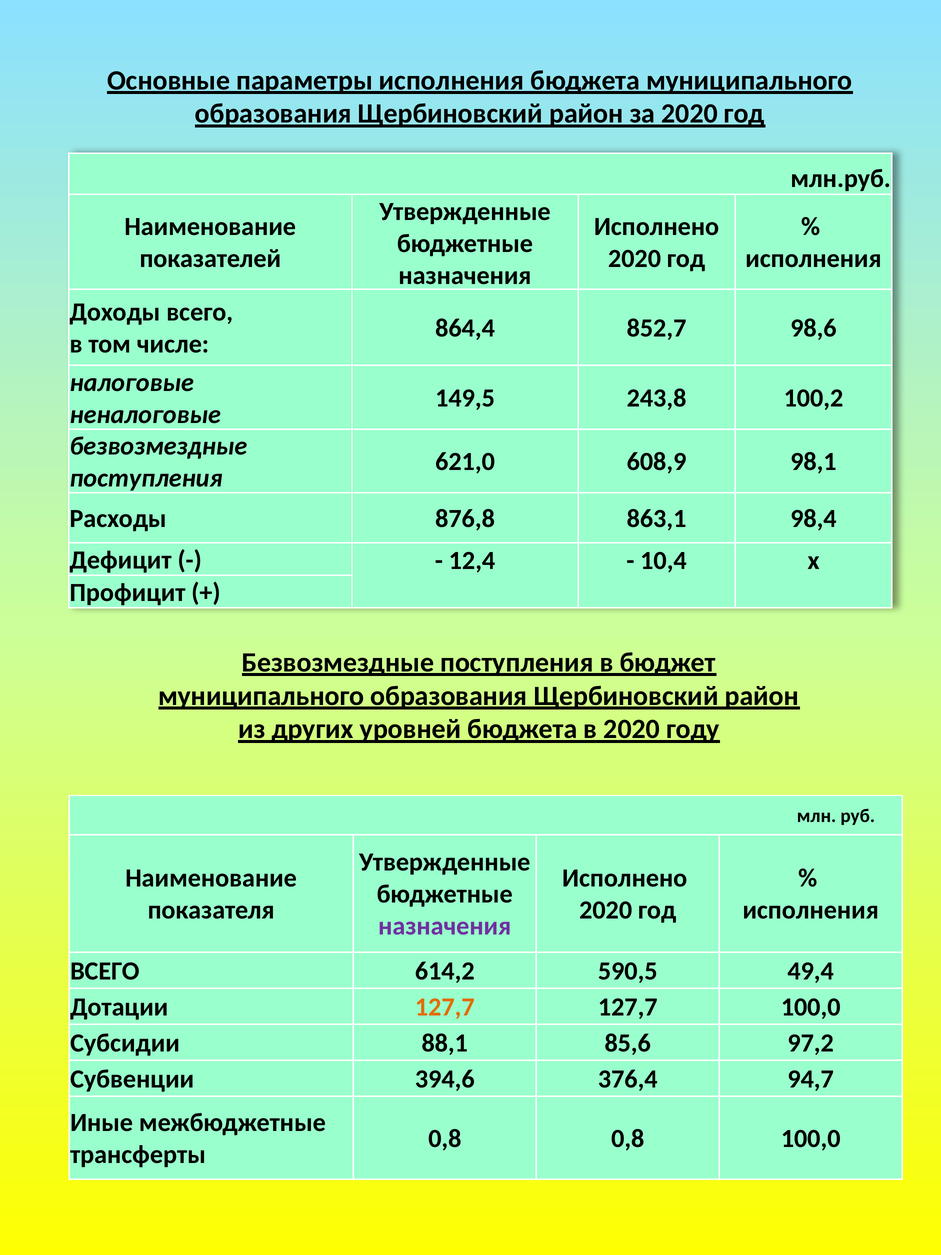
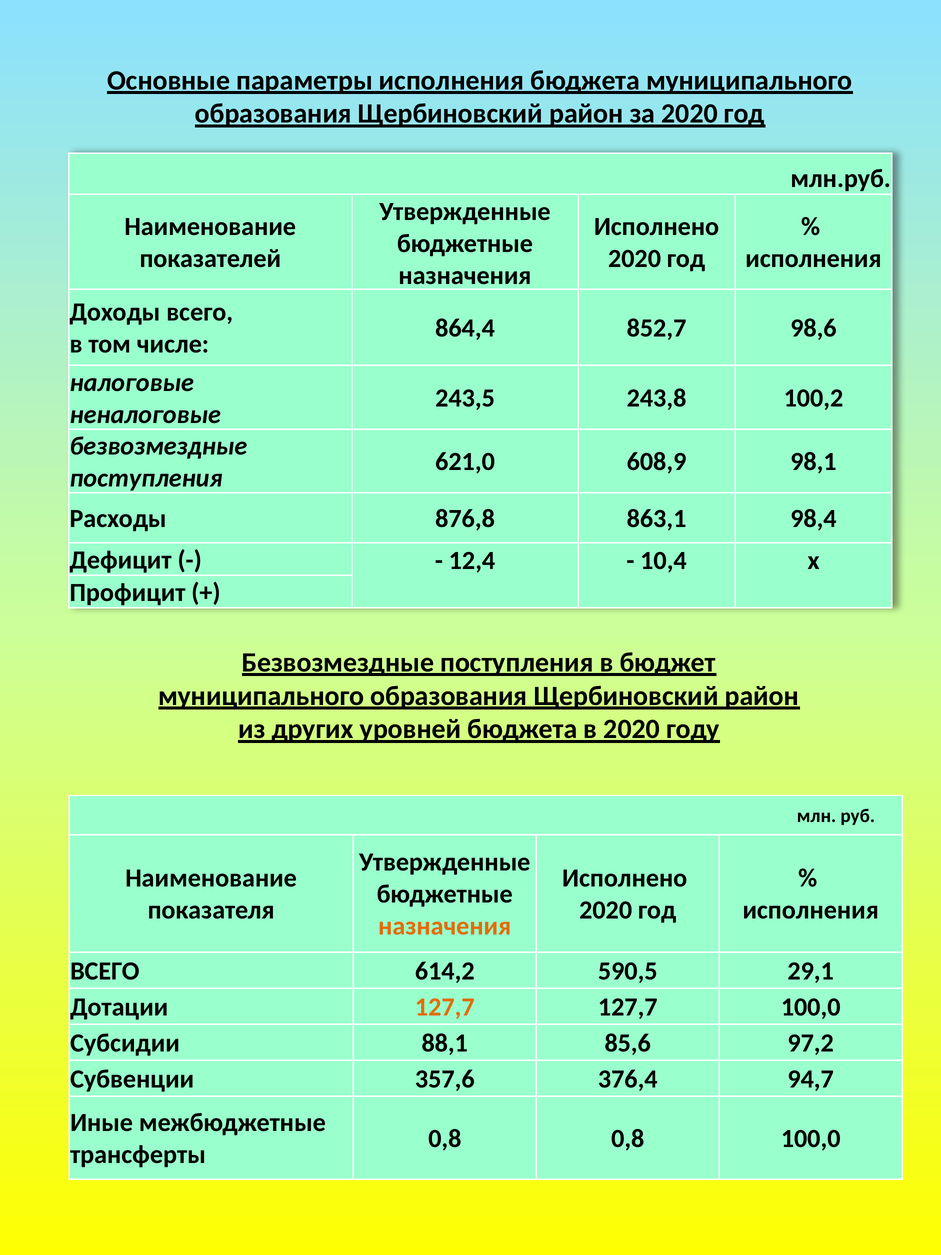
149,5: 149,5 -> 243,5
назначения at (445, 926) colour: purple -> orange
49,4: 49,4 -> 29,1
394,6: 394,6 -> 357,6
